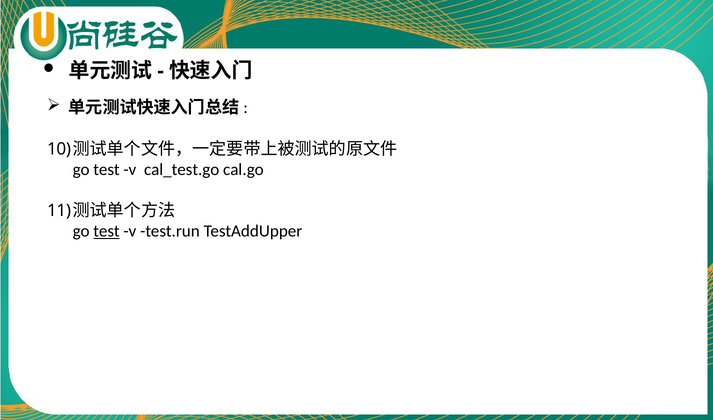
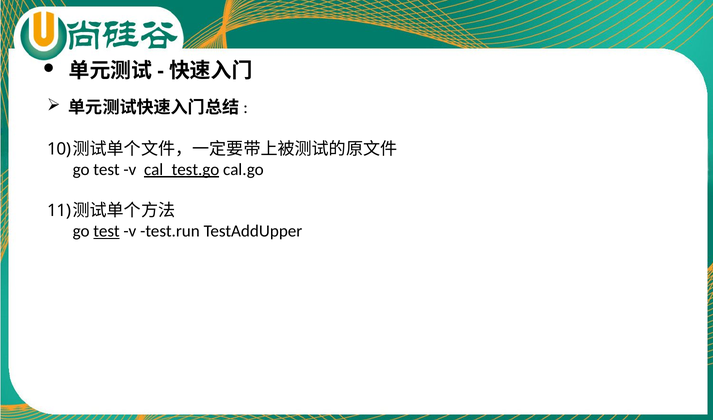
cal_test.go underline: none -> present
